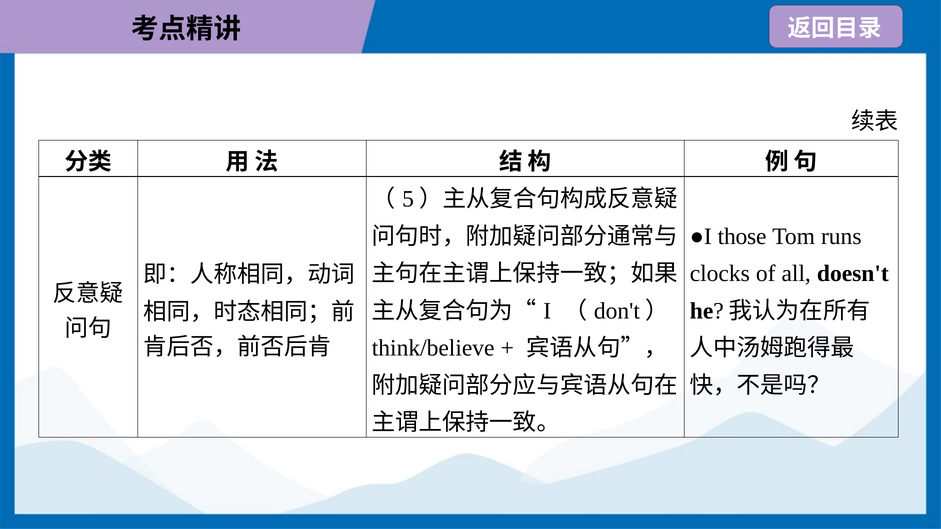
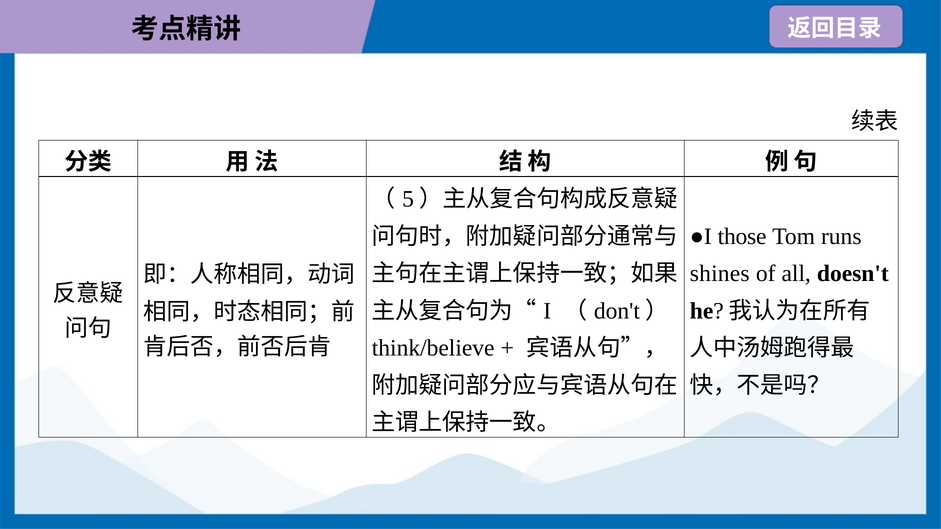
clocks: clocks -> shines
